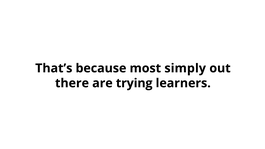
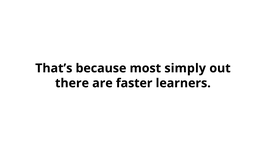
trying: trying -> faster
